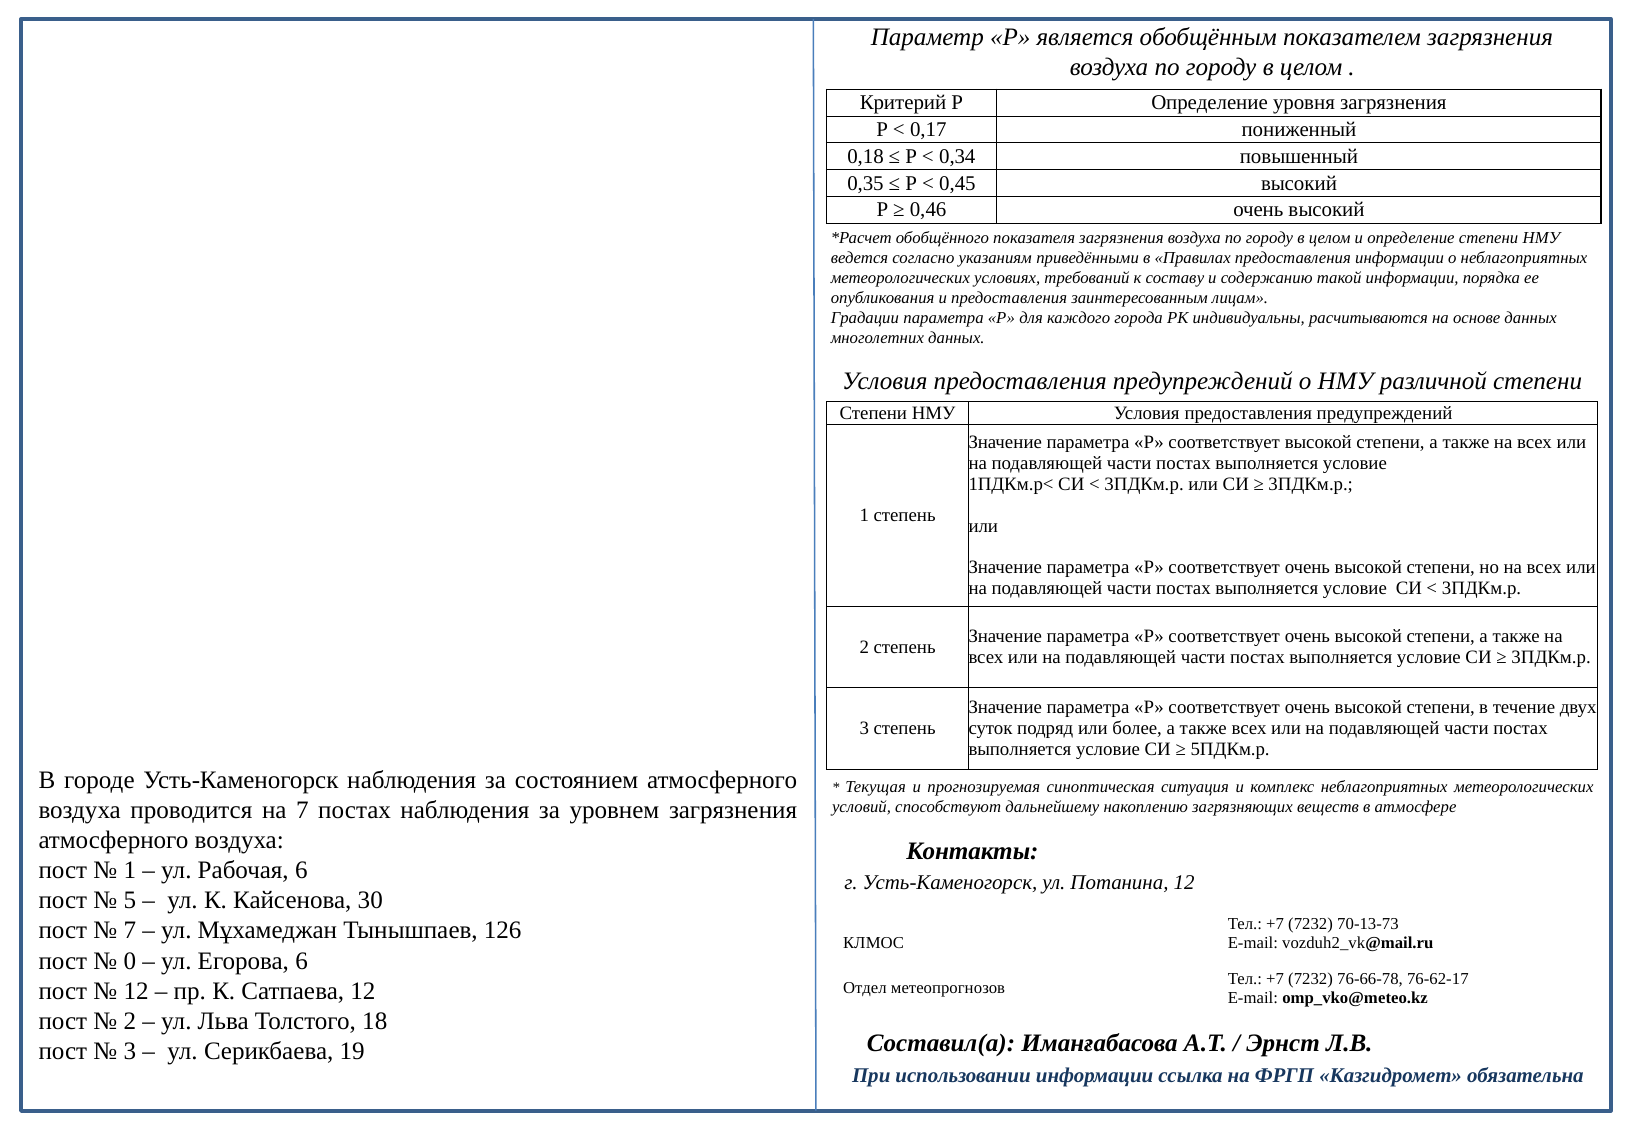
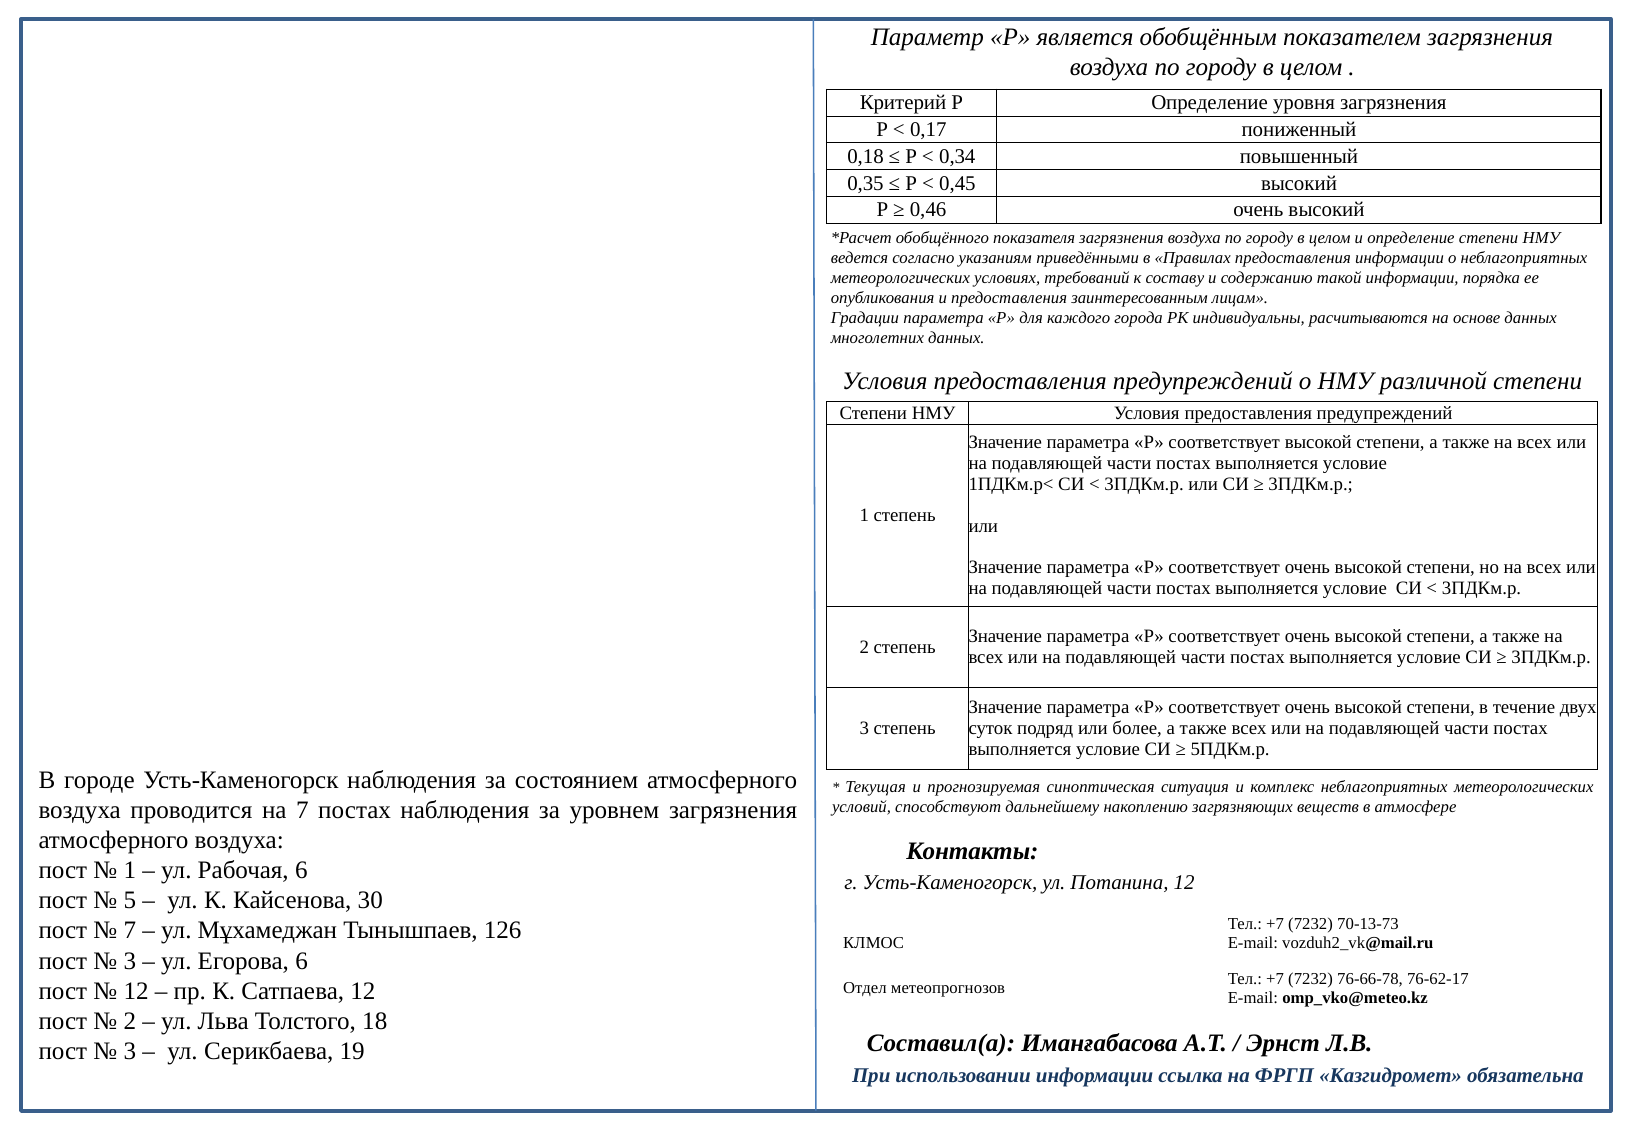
0 at (130, 961): 0 -> 3
